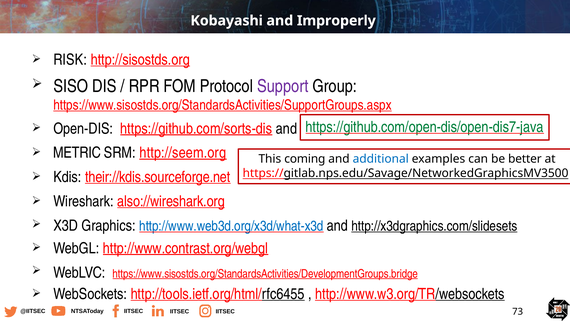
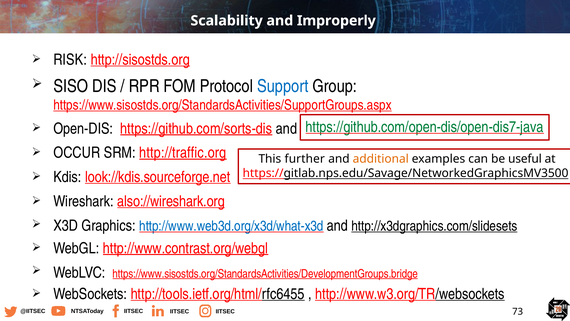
Kobayashi: Kobayashi -> Scalability
Support colour: purple -> blue
METRIC: METRIC -> OCCUR
http://seem.org: http://seem.org -> http://traffic.org
coming: coming -> further
additional colour: blue -> orange
better: better -> useful
their://kdis.sourceforge.net: their://kdis.sourceforge.net -> look://kdis.sourceforge.net
